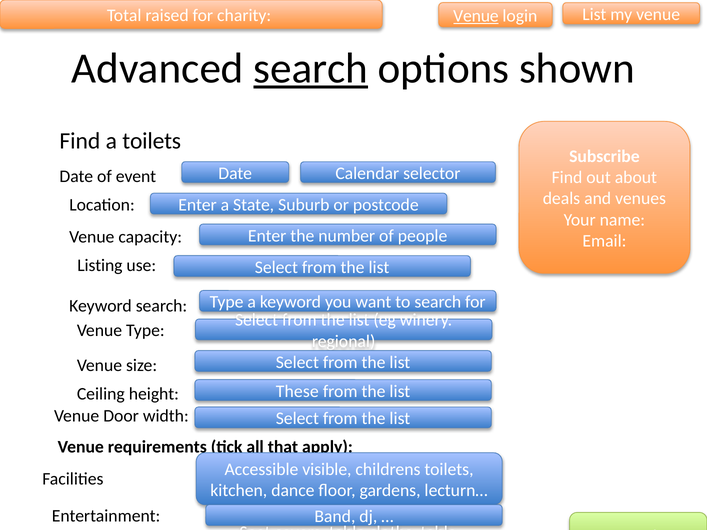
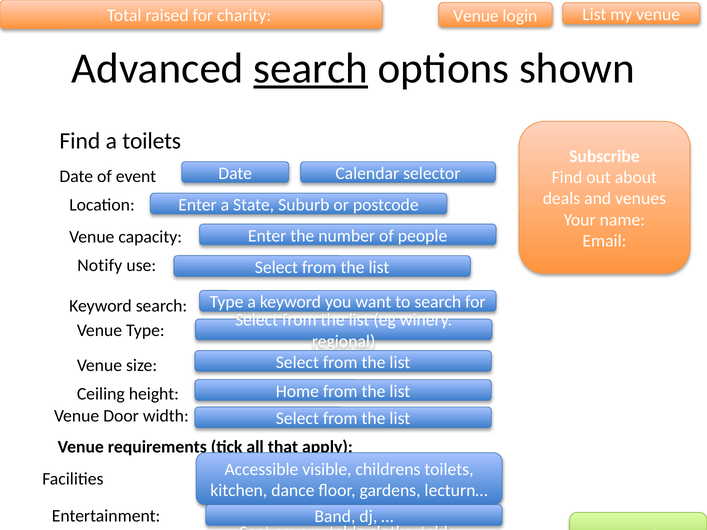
Venue at (476, 16) underline: present -> none
Listing: Listing -> Notify
These: These -> Home
